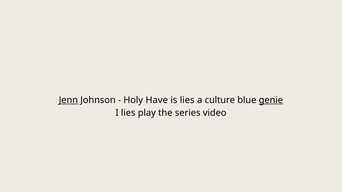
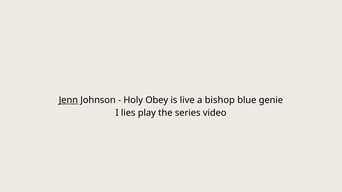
Have: Have -> Obey
is lies: lies -> live
culture: culture -> bishop
genie underline: present -> none
